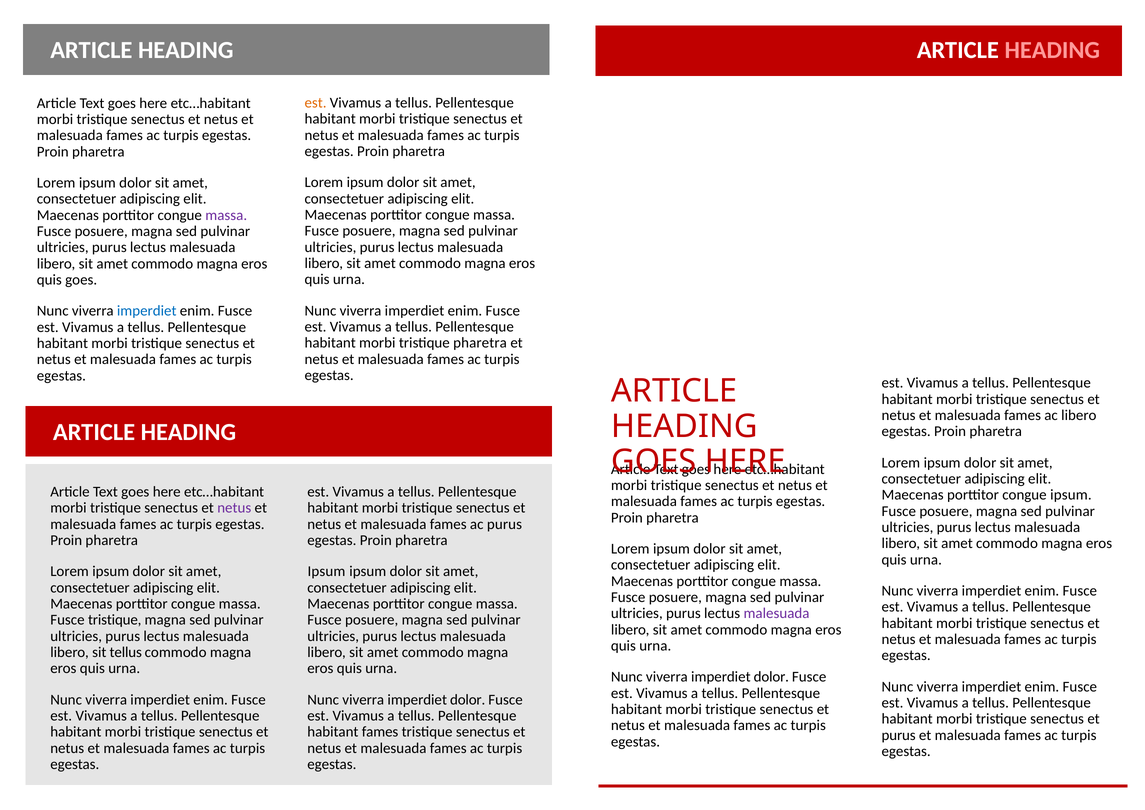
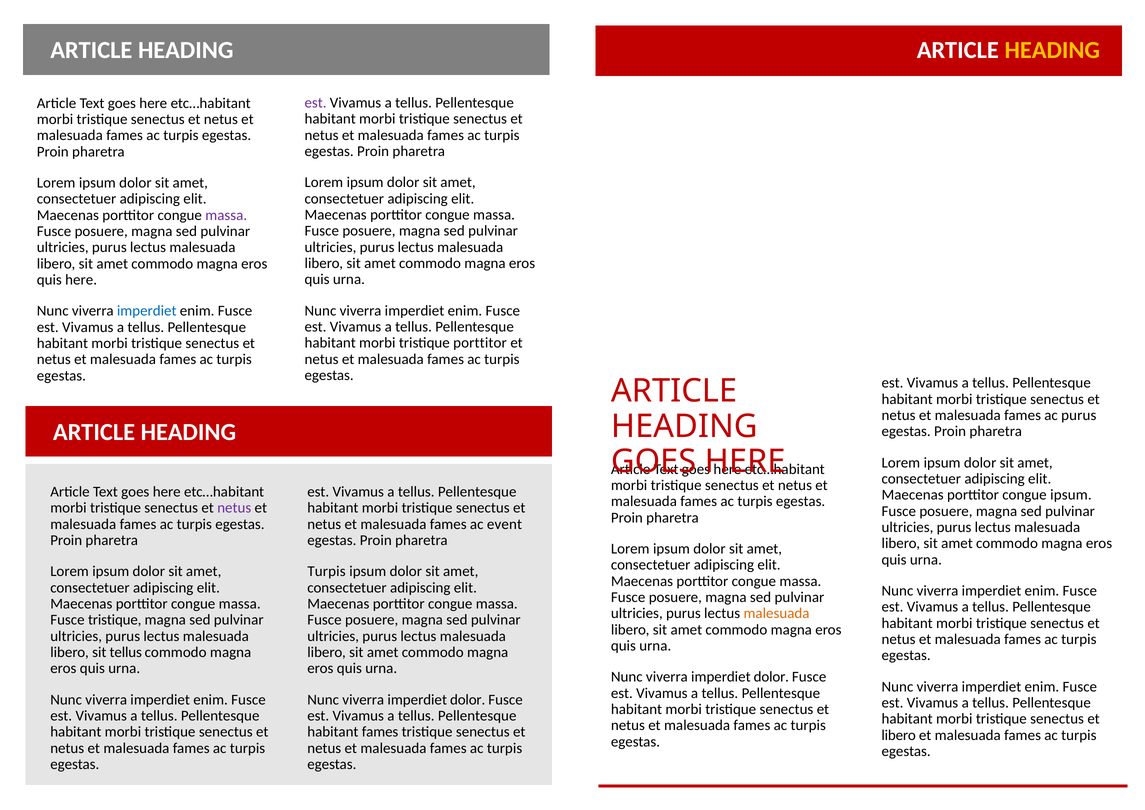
HEADING at (1052, 50) colour: pink -> yellow
est at (316, 103) colour: orange -> purple
quis goes: goes -> here
tristique pharetra: pharetra -> porttitor
ac libero: libero -> purus
ac purus: purus -> event
Ipsum at (326, 571): Ipsum -> Turpis
malesuada at (777, 613) colour: purple -> orange
purus at (899, 735): purus -> libero
